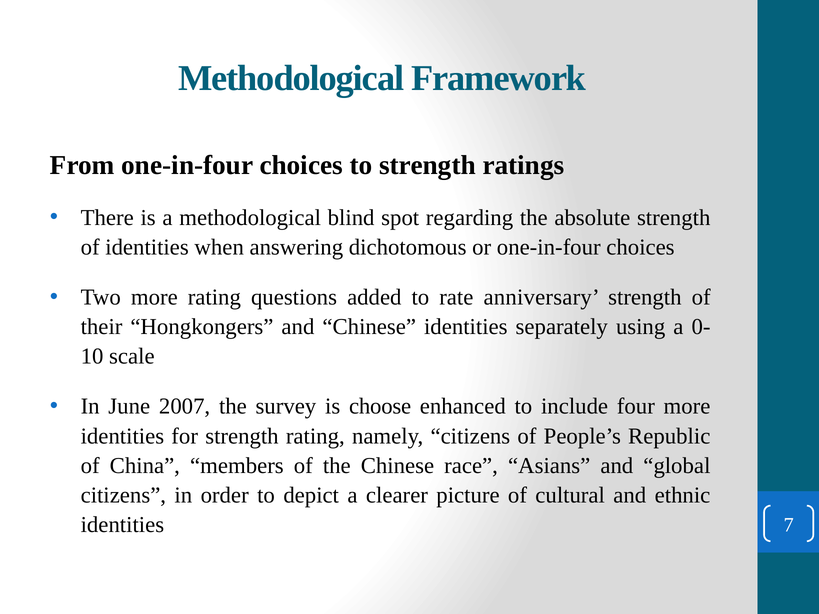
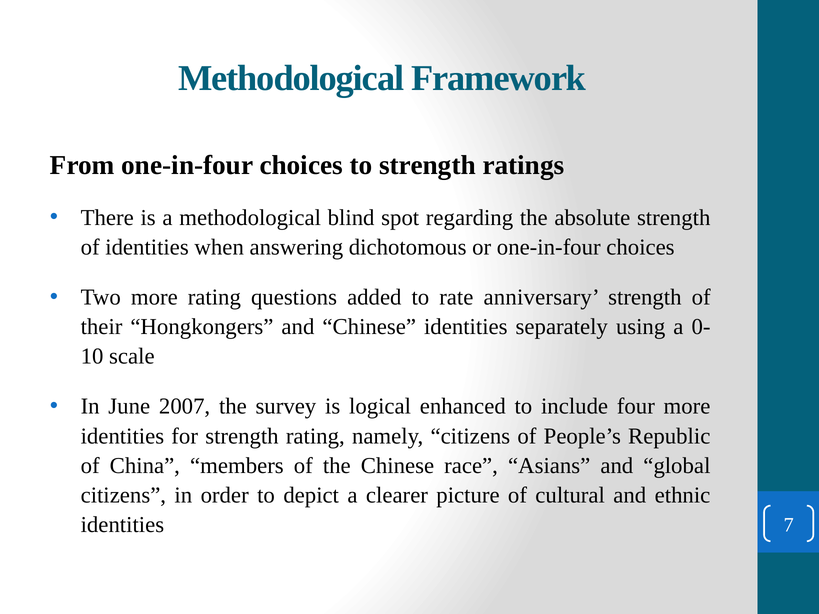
choose: choose -> logical
